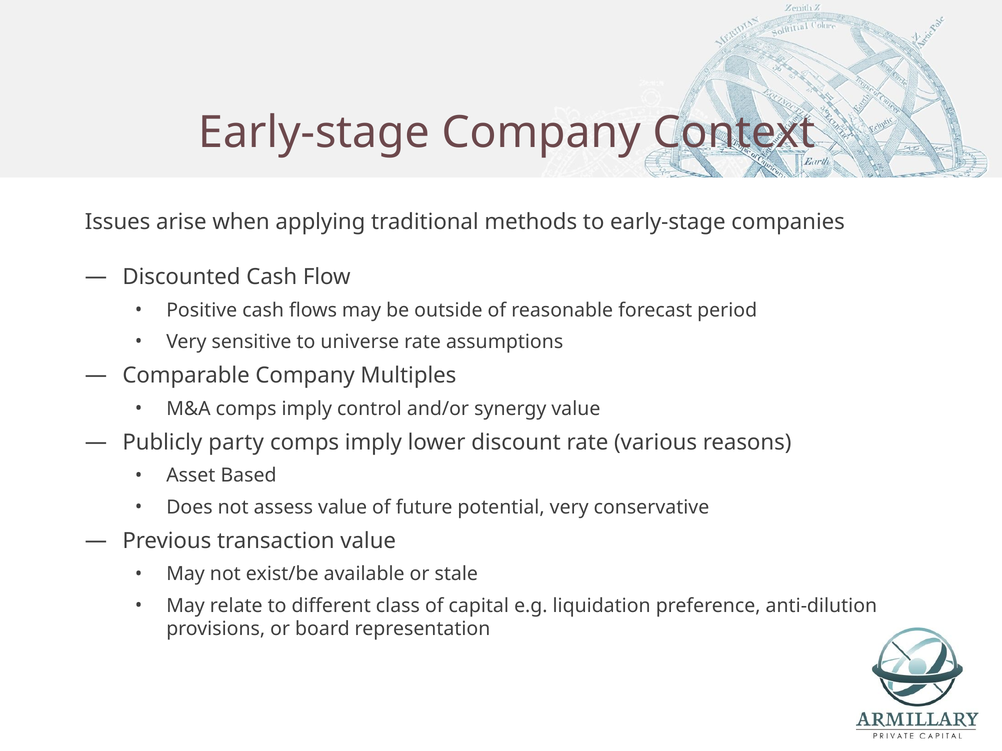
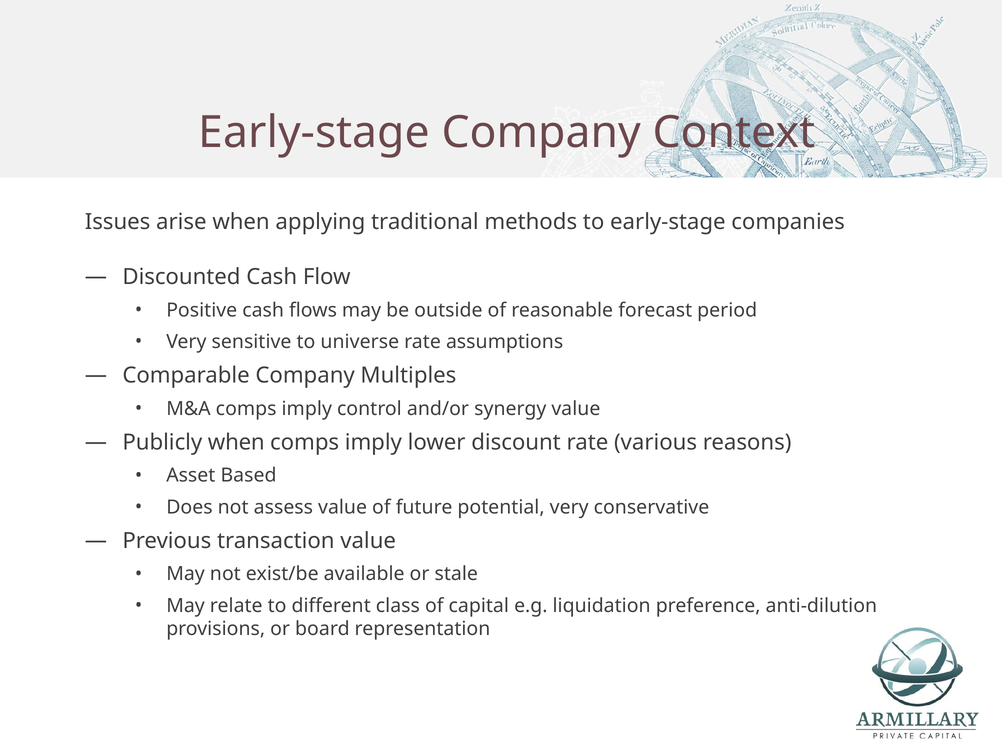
Publicly party: party -> when
